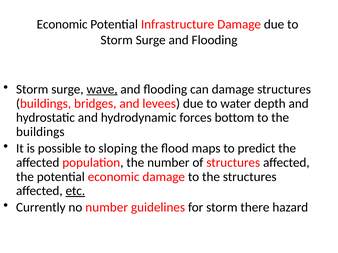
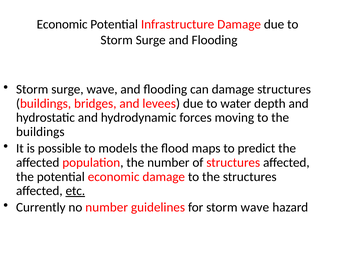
wave at (102, 89) underline: present -> none
bottom: bottom -> moving
sloping: sloping -> models
storm there: there -> wave
